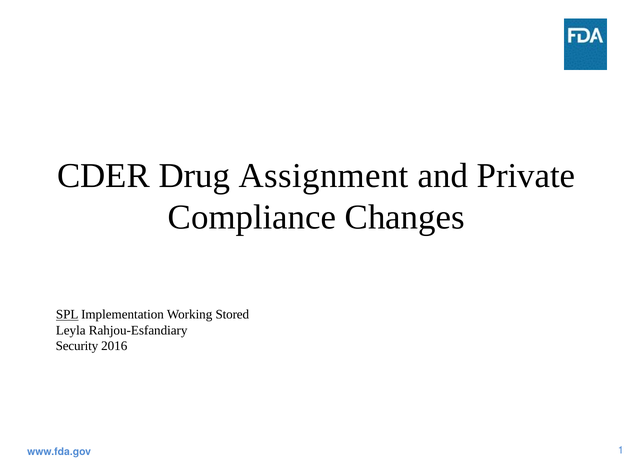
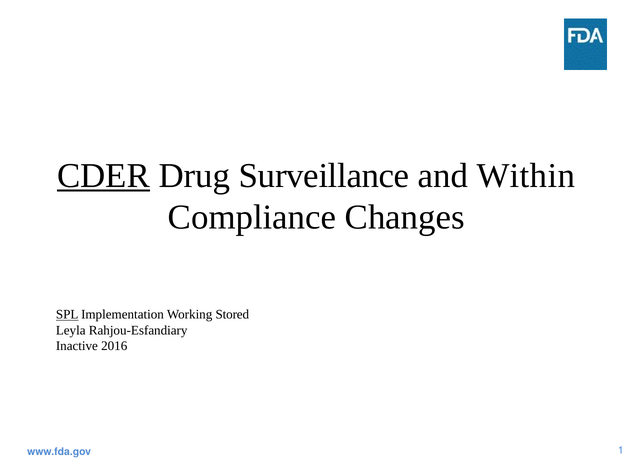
CDER underline: none -> present
Assignment: Assignment -> Surveillance
Private: Private -> Within
Security: Security -> Inactive
